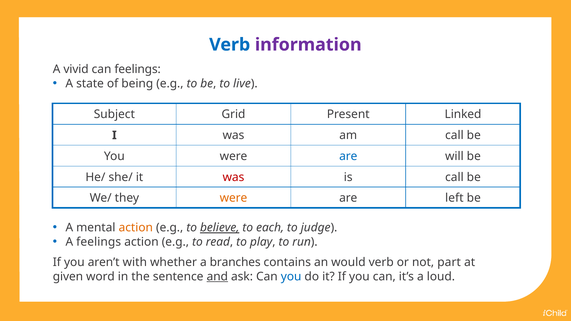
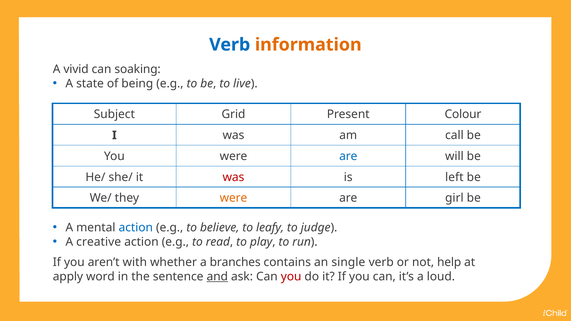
information colour: purple -> orange
can feelings: feelings -> soaking
Linked: Linked -> Colour
is call: call -> left
left: left -> girl
action at (136, 228) colour: orange -> blue
believe underline: present -> none
each: each -> leafy
A feelings: feelings -> creative
would: would -> single
part: part -> help
given: given -> apply
you at (291, 277) colour: blue -> red
